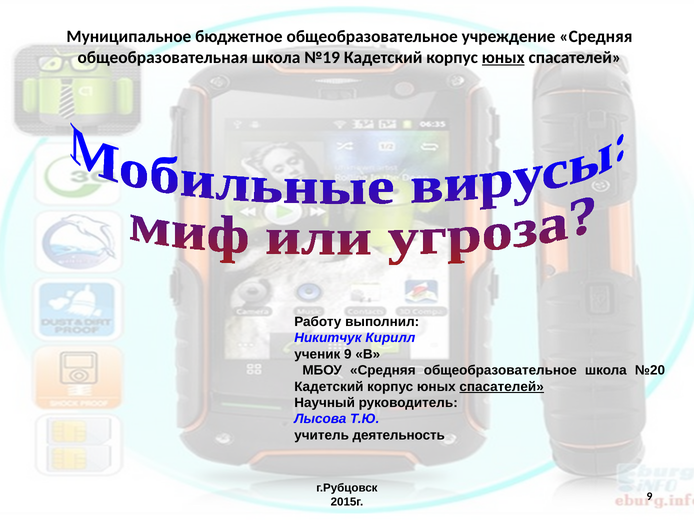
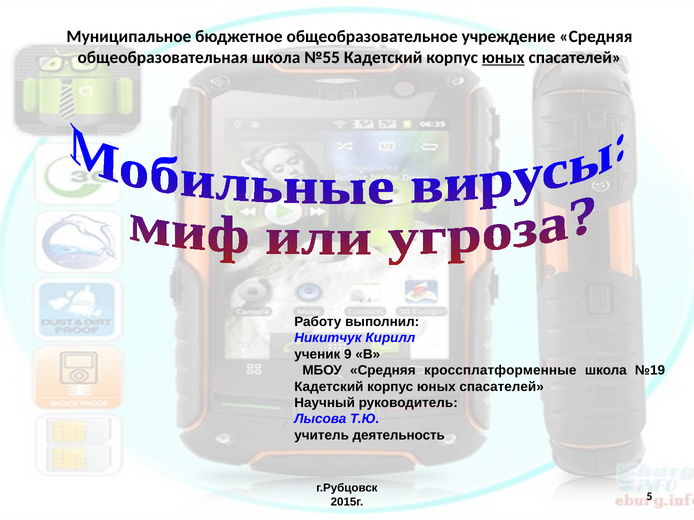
№19: №19 -> №55
Средняя общеобразовательное: общеобразовательное -> кроссплатформенные
№20: №20 -> №19
спасателей at (502, 387) underline: present -> none
2015г 9: 9 -> 5
